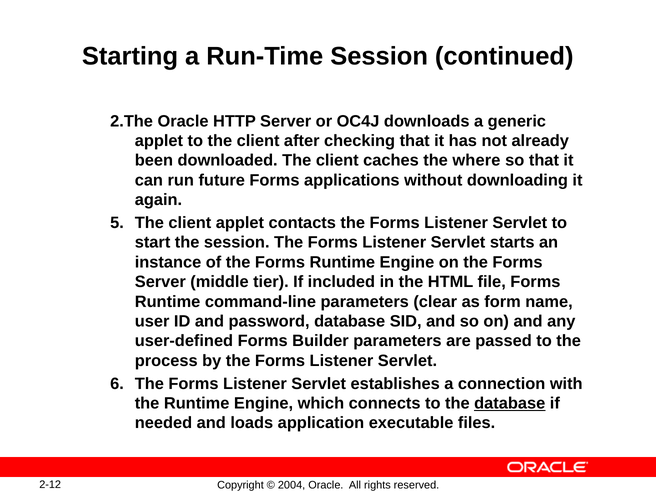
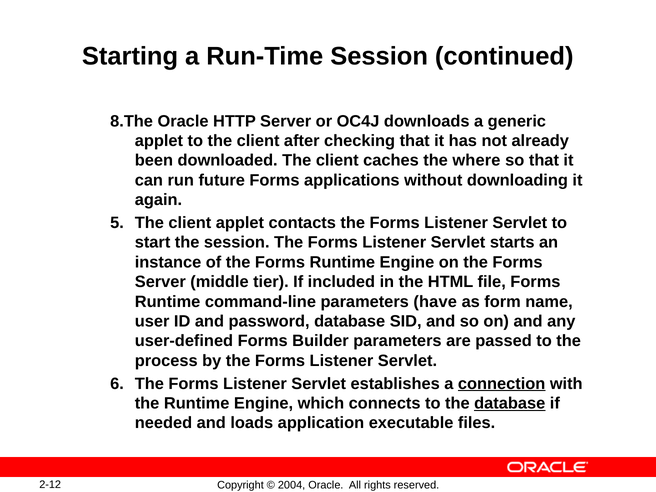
2.The: 2.The -> 8.The
clear: clear -> have
connection underline: none -> present
